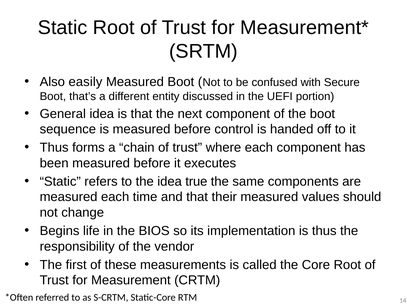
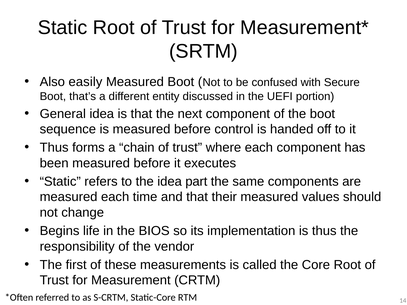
true: true -> part
